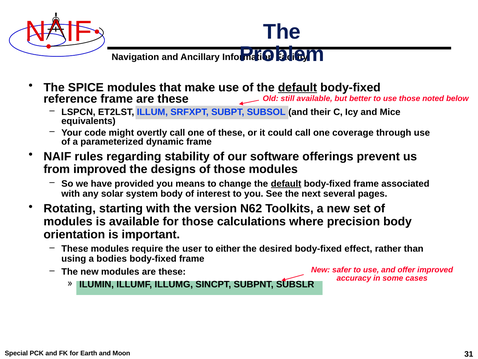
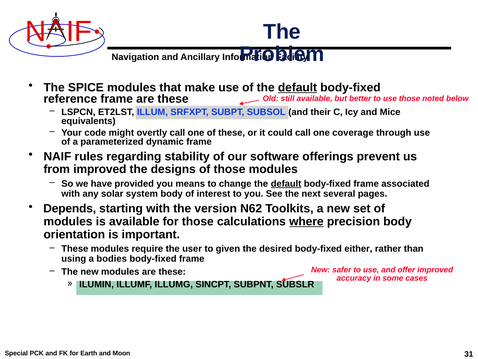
Rotating: Rotating -> Depends
where underline: none -> present
either: either -> given
effect: effect -> either
